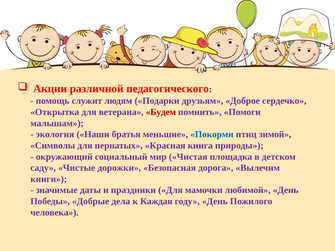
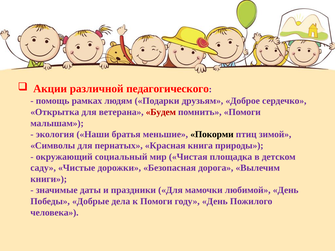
служит: служит -> рамках
Покорми colour: blue -> black
к Каждая: Каждая -> Помоги
